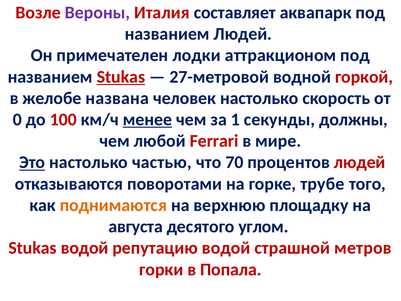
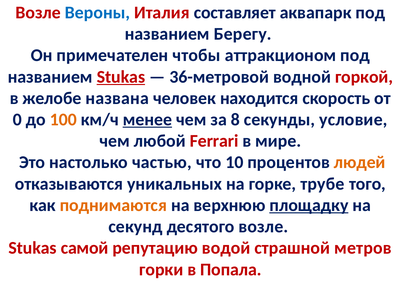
Вероны colour: purple -> blue
названием Людей: Людей -> Берегу
лодки: лодки -> чтобы
27-метровой: 27-метровой -> 36-метровой
человек настолько: настолько -> находится
100 colour: red -> orange
1: 1 -> 8
должны: должны -> условие
Это underline: present -> none
70: 70 -> 10
людей at (360, 162) colour: red -> orange
поворотами: поворотами -> уникальных
площадку underline: none -> present
августа: августа -> секунд
десятого углом: углом -> возле
Stukas водой: водой -> самой
